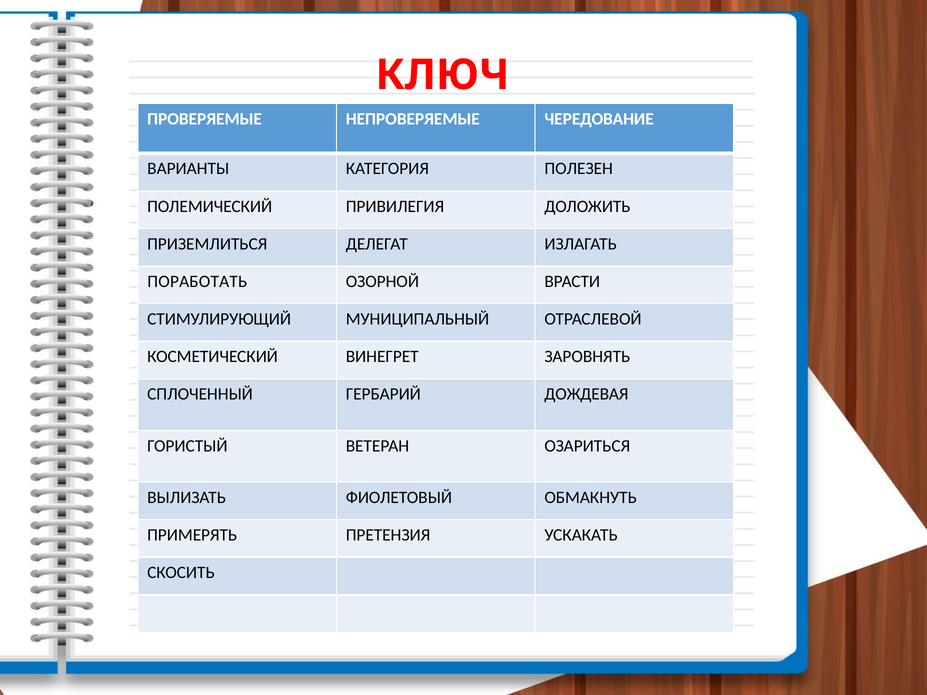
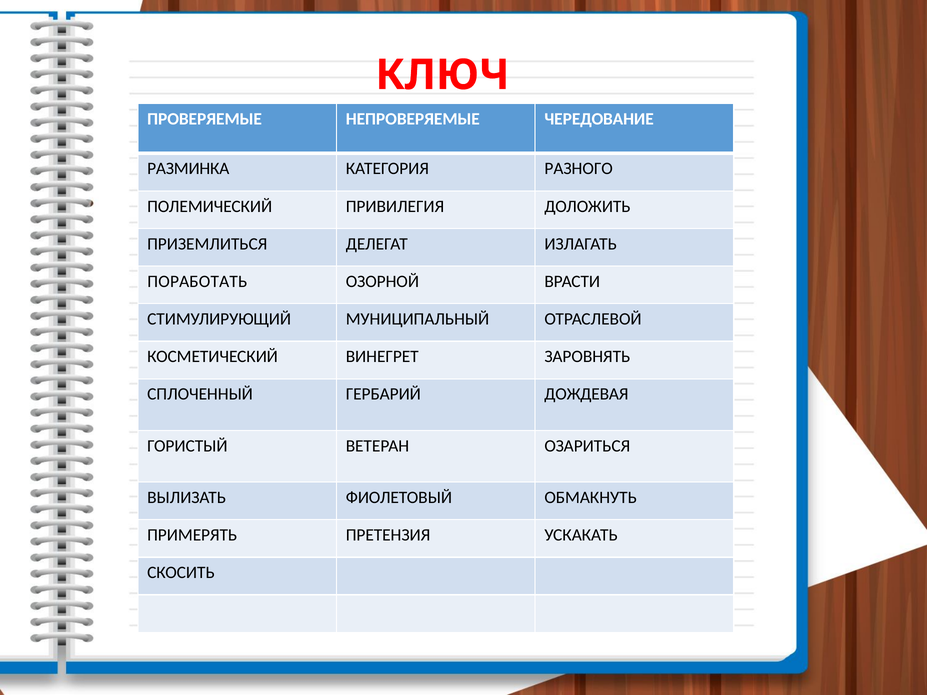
ВАРИАНТЫ: ВАРИАНТЫ -> РАЗМИНКА
ПОЛЕЗЕН: ПОЛЕЗЕН -> РАЗНОГО
